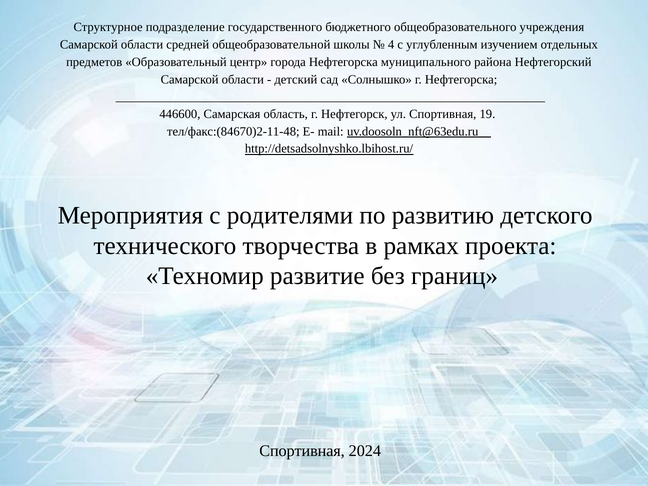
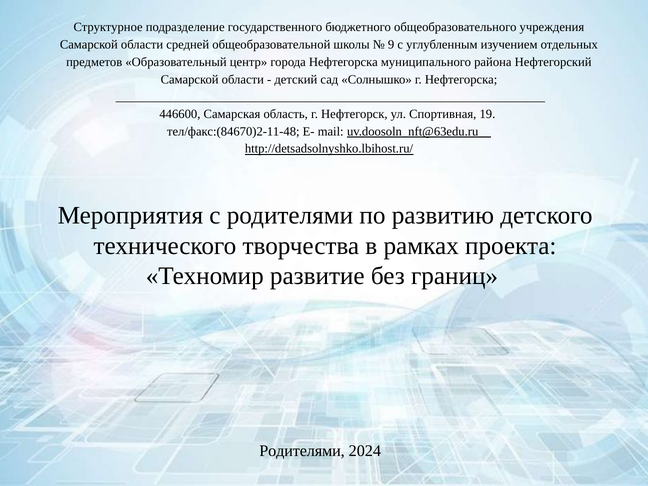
4: 4 -> 9
Спортивная at (302, 451): Спортивная -> Родителями
